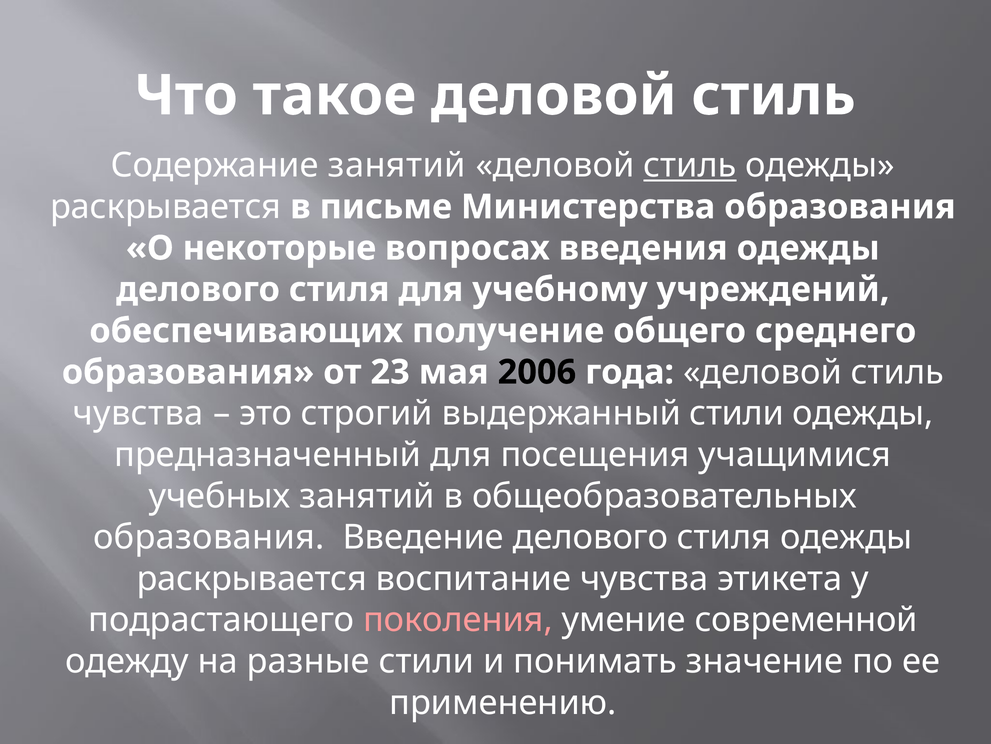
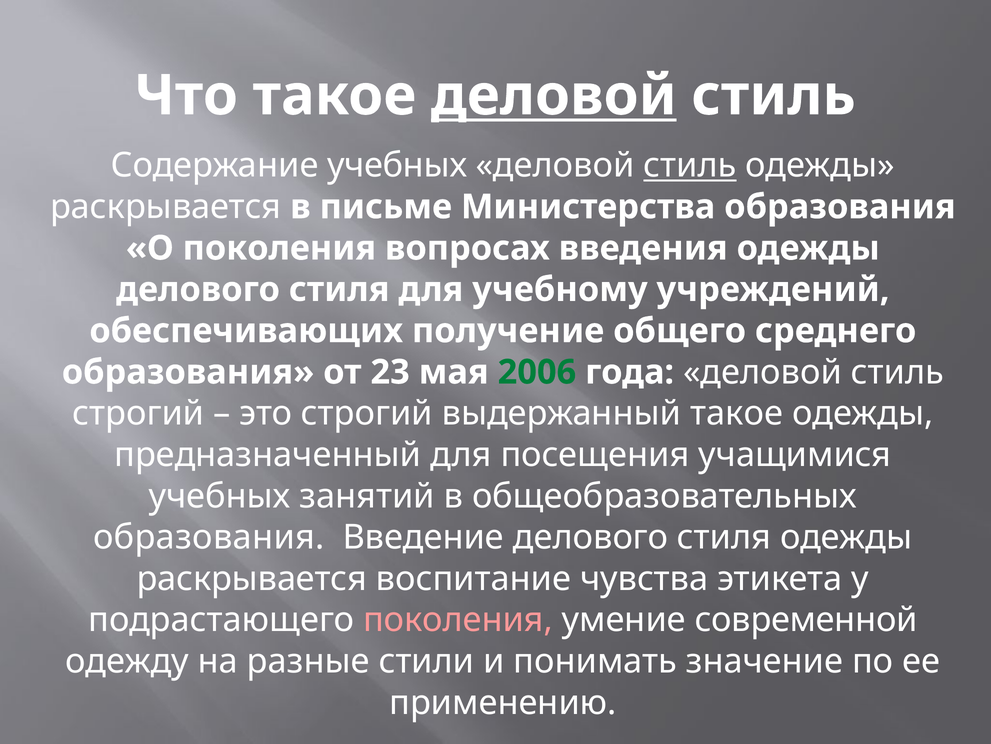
деловой at (554, 96) underline: none -> present
Содержание занятий: занятий -> учебных
О некоторые: некоторые -> поколения
2006 colour: black -> green
чувства at (138, 413): чувства -> строгий
выдержанный стили: стили -> такое
